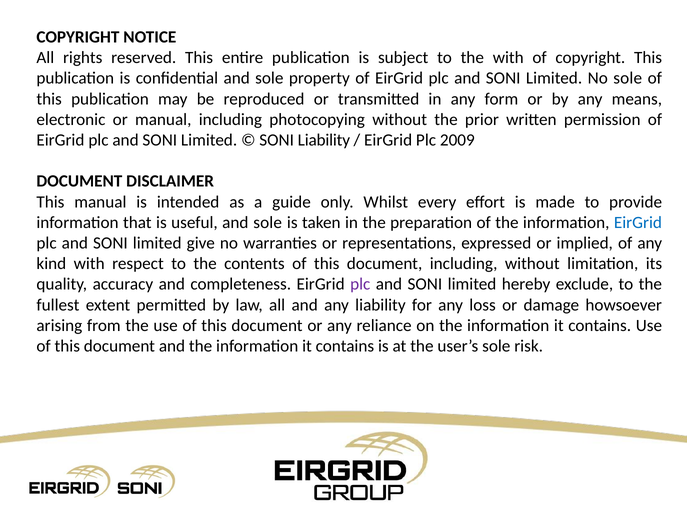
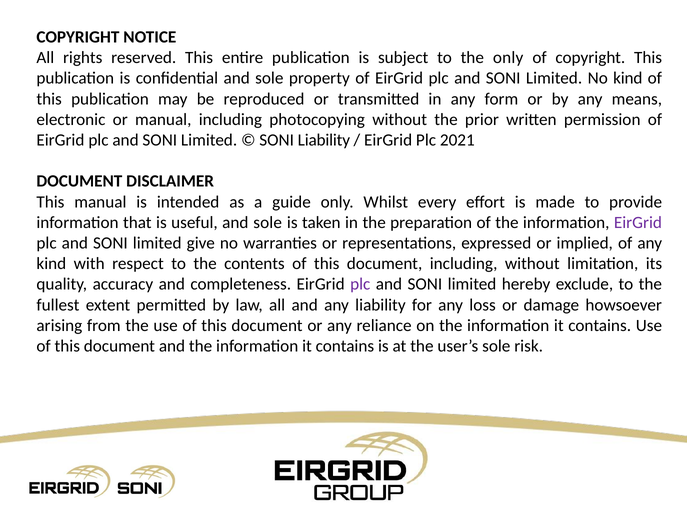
the with: with -> only
No sole: sole -> kind
2009: 2009 -> 2021
EirGrid at (638, 223) colour: blue -> purple
